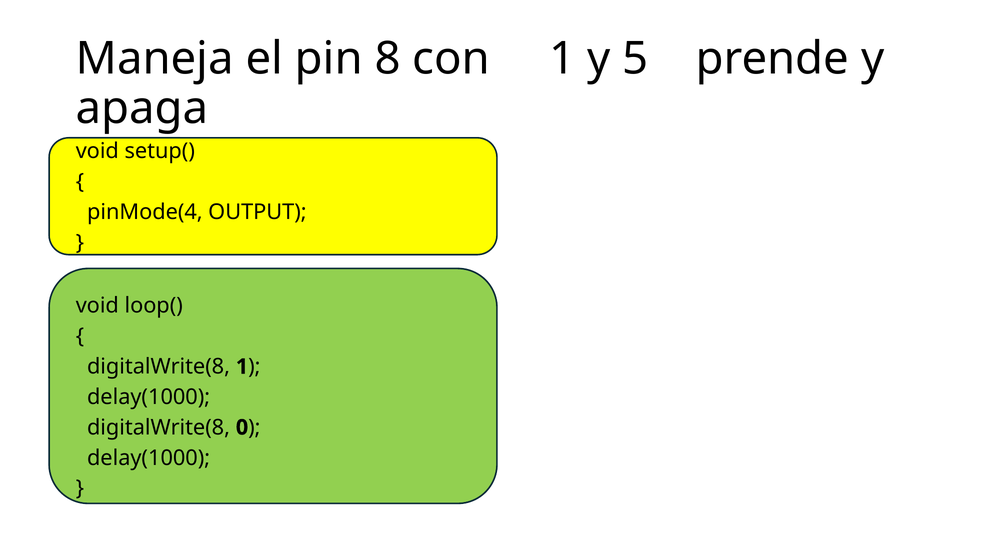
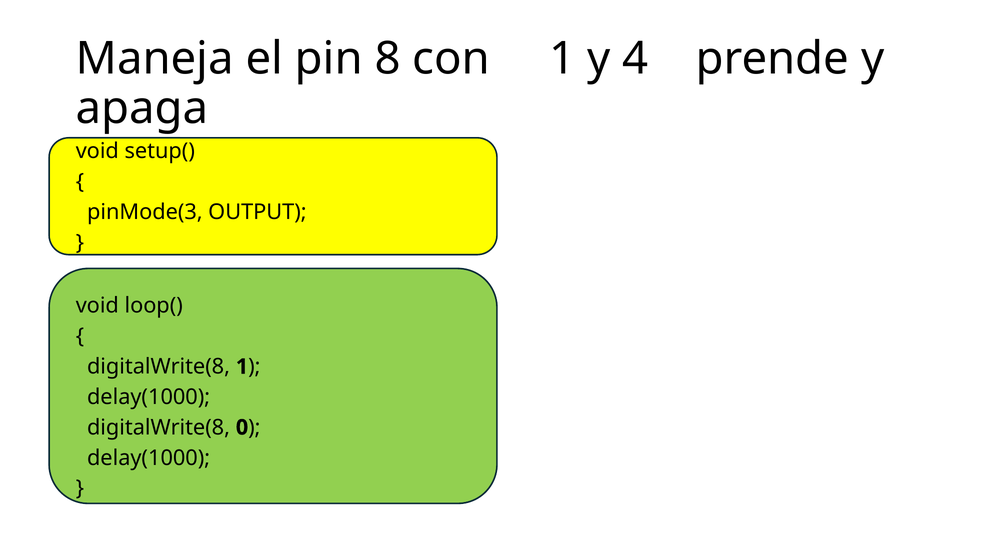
5: 5 -> 4
pinMode(4: pinMode(4 -> pinMode(3
